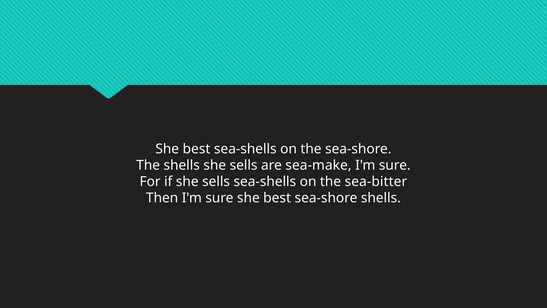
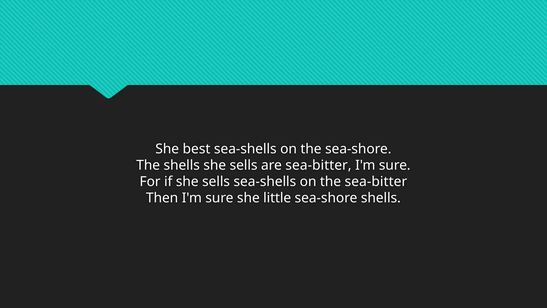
are sea-make: sea-make -> sea-bitter
sure she best: best -> little
